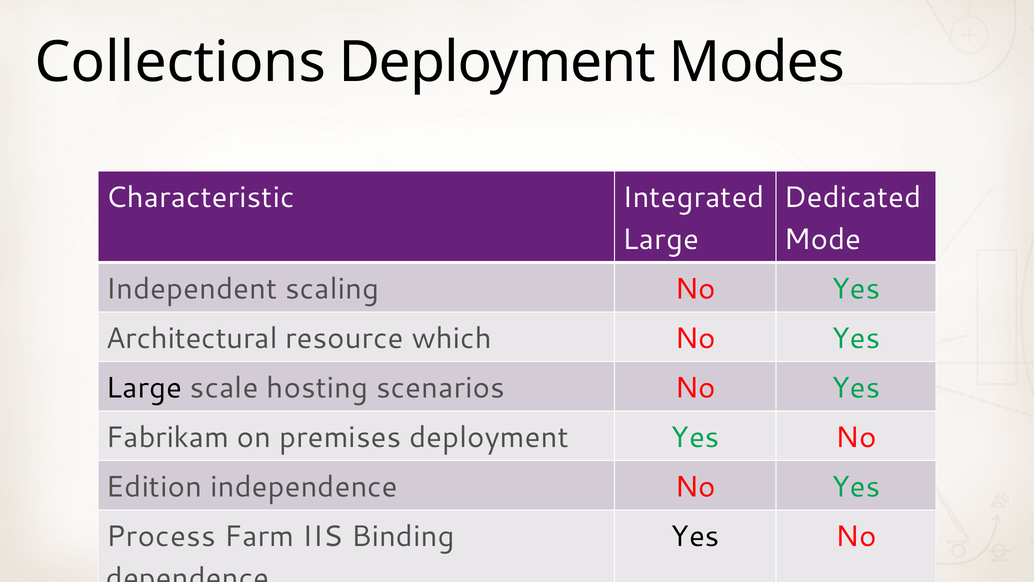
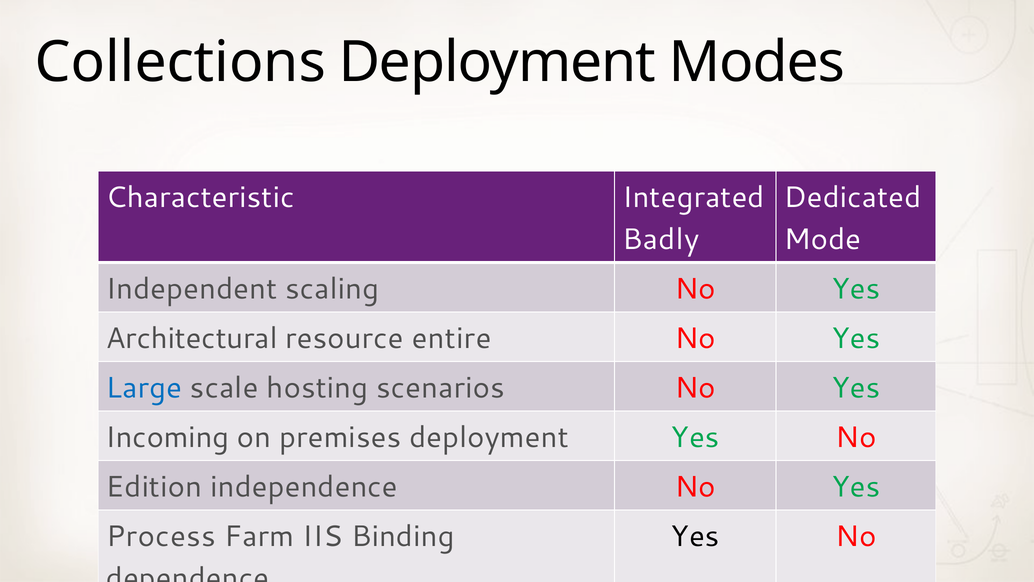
Large at (661, 239): Large -> Badly
which: which -> entire
Large at (144, 388) colour: black -> blue
Fabrikam: Fabrikam -> Incoming
